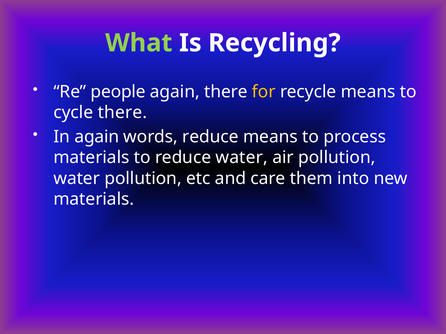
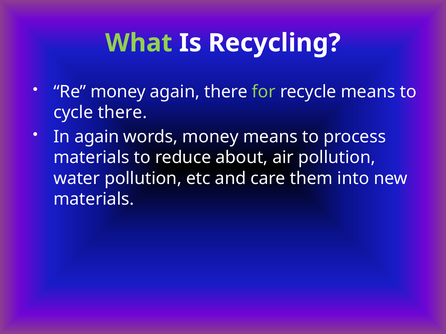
Re people: people -> money
for colour: yellow -> light green
words reduce: reduce -> money
reduce water: water -> about
